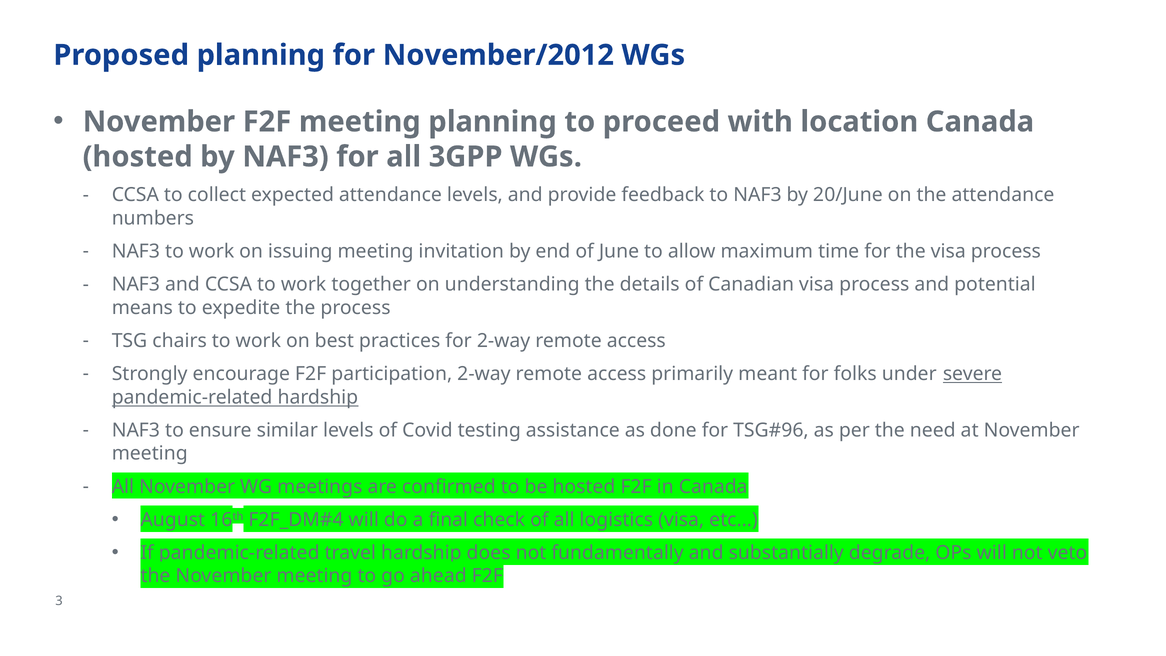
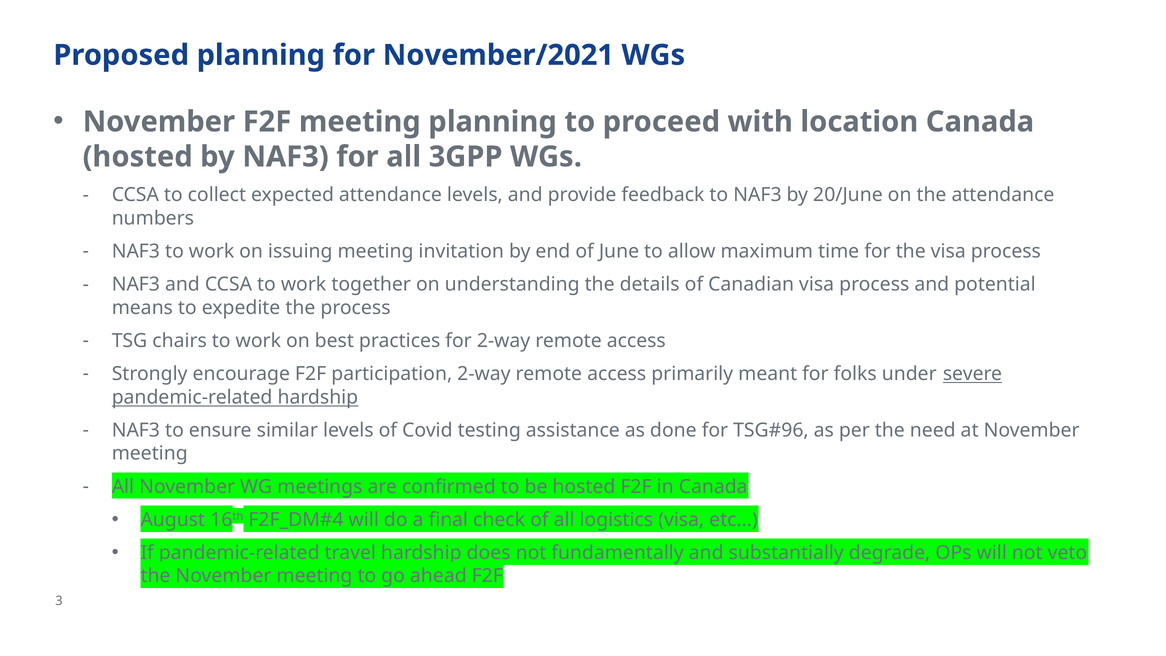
November/2012: November/2012 -> November/2021
